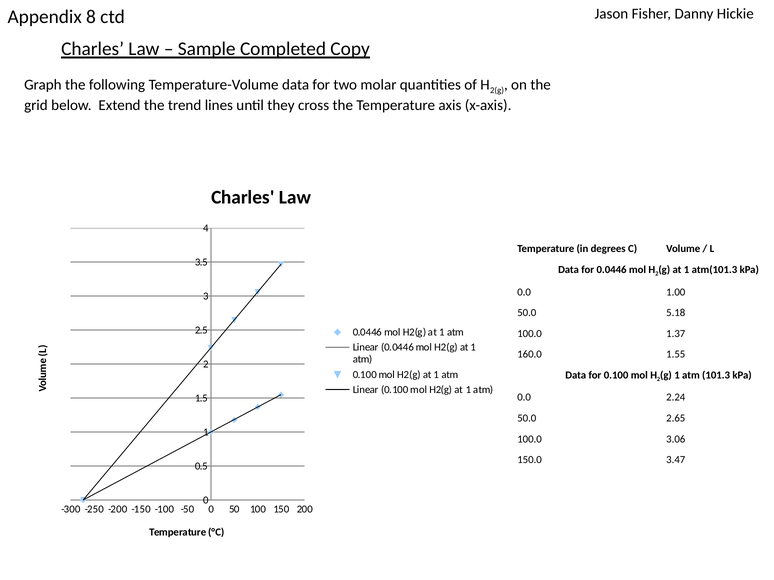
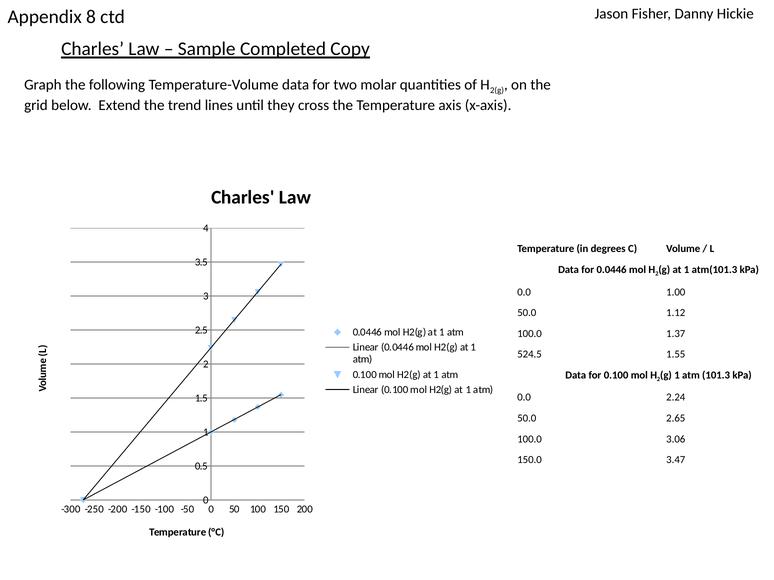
5.18: 5.18 -> 1.12
160.0: 160.0 -> 524.5
